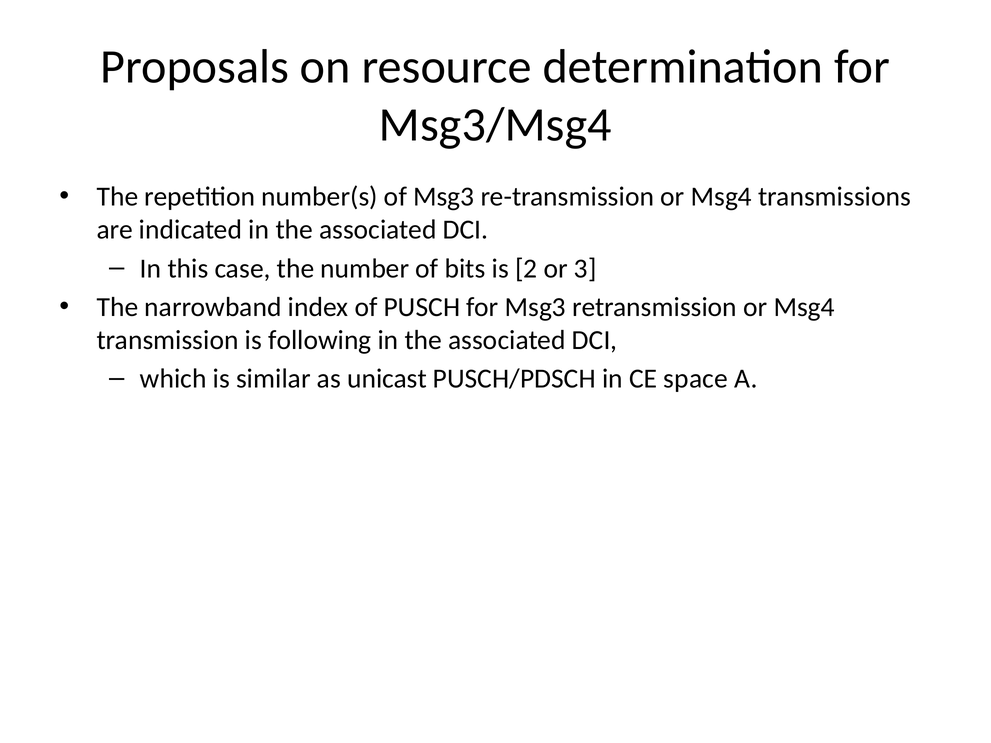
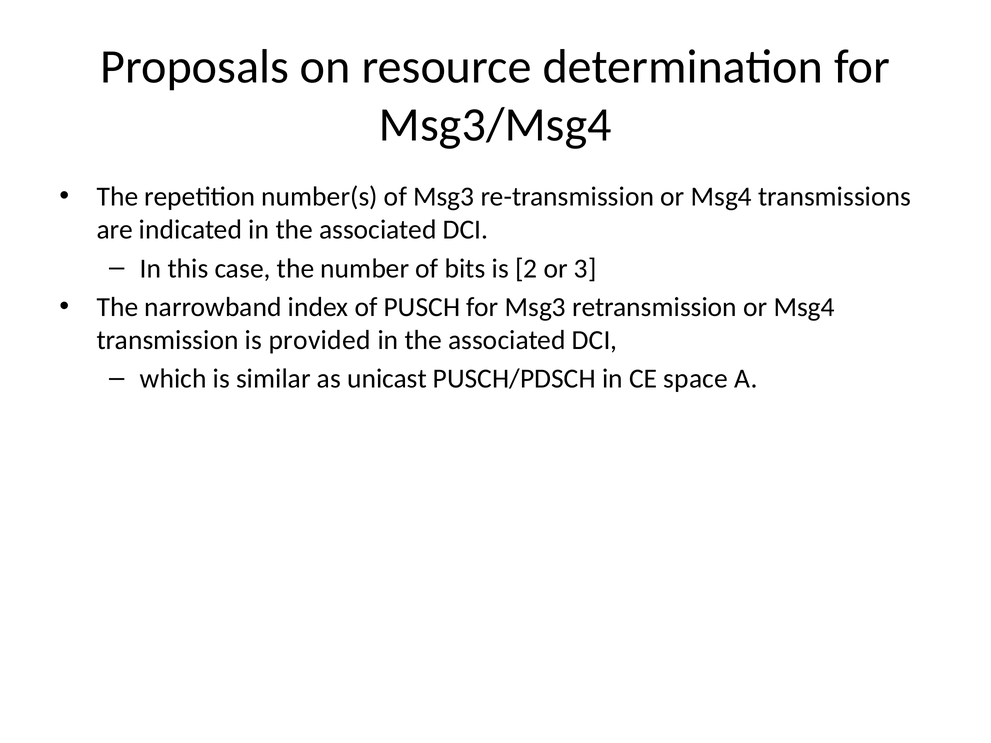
following: following -> provided
